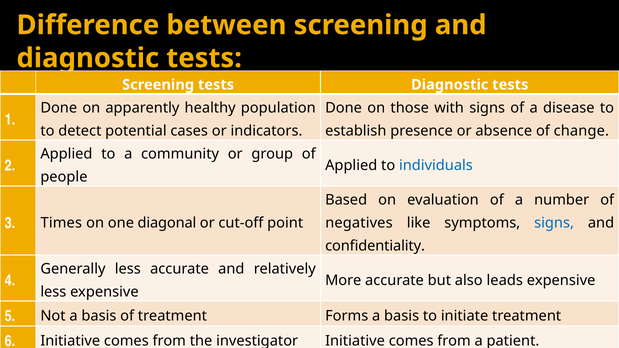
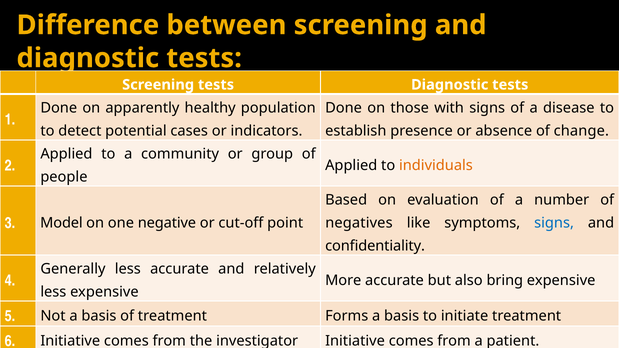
individuals colour: blue -> orange
Times: Times -> Model
diagonal: diagonal -> negative
leads: leads -> bring
